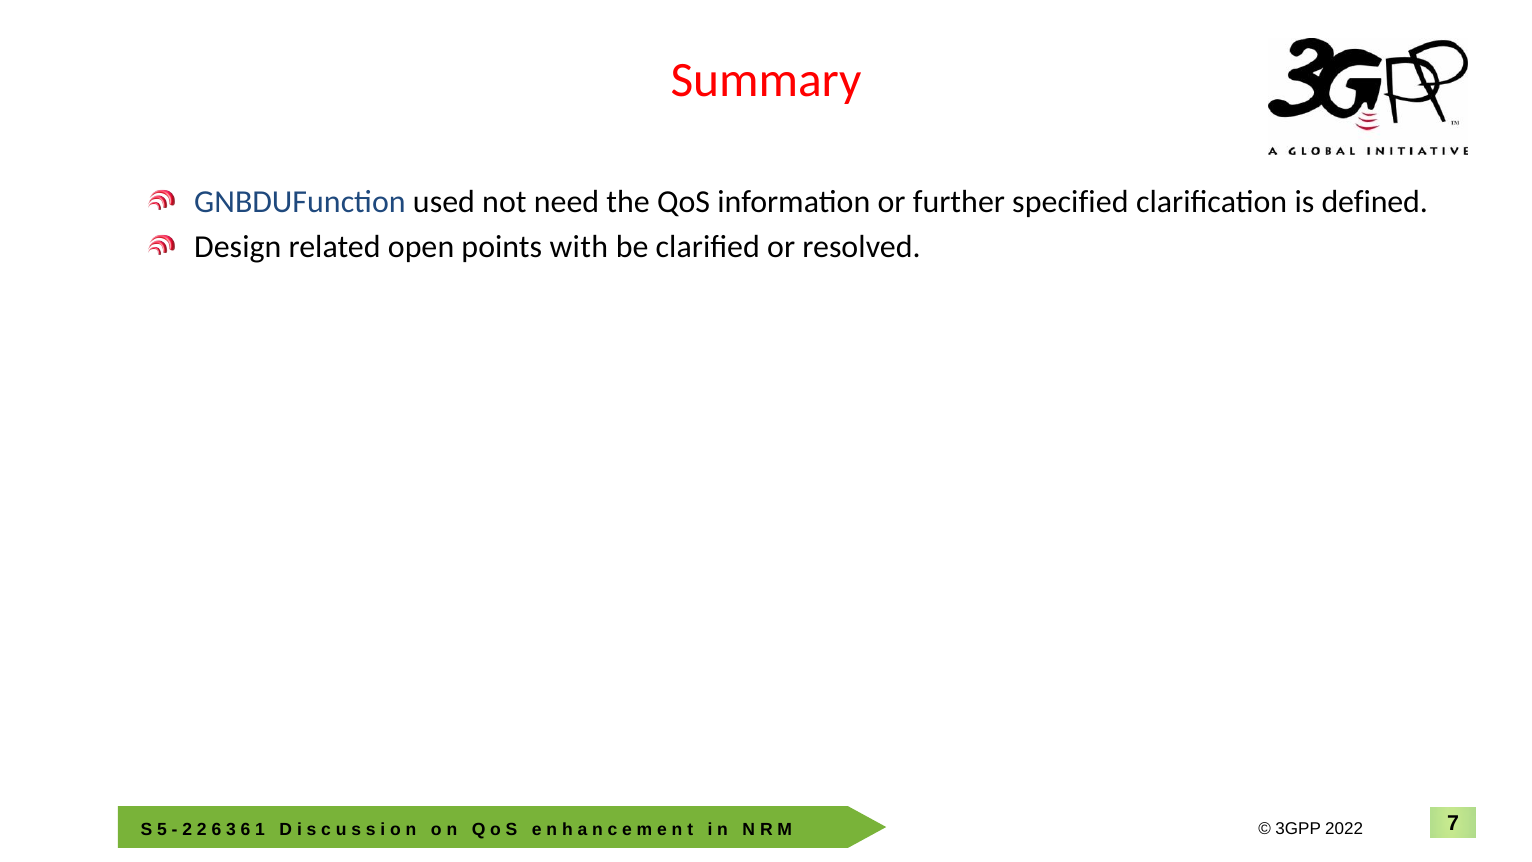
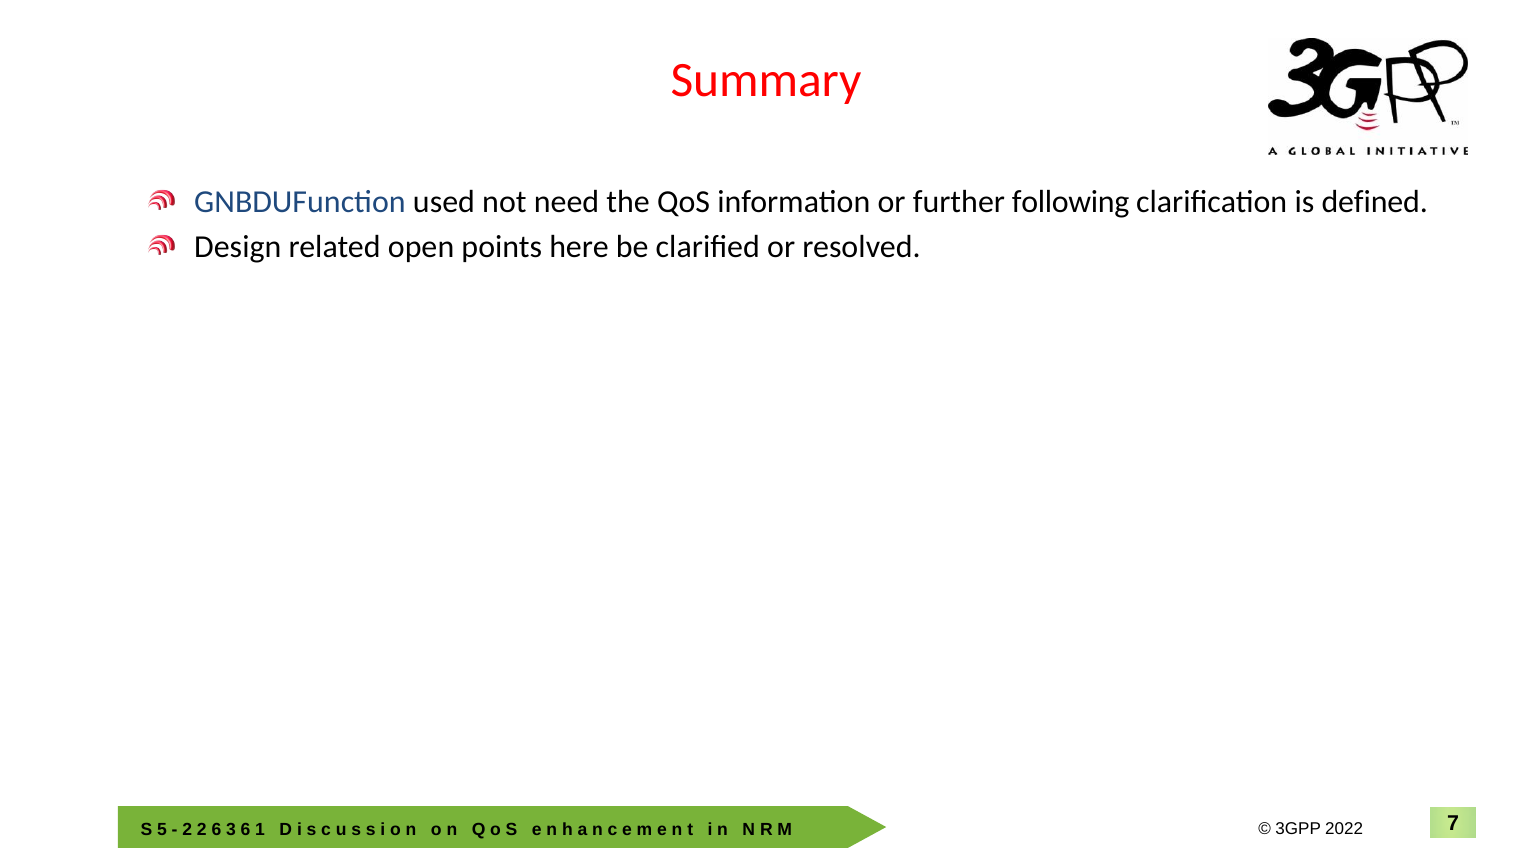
specified: specified -> following
with: with -> here
